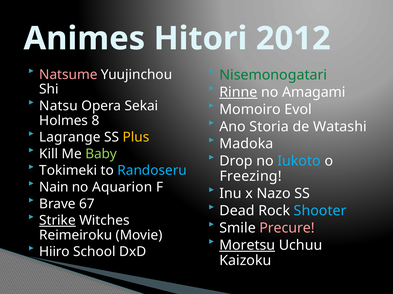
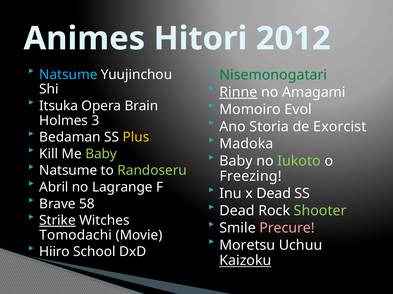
Natsume at (68, 75) colour: pink -> light blue
Natsu: Natsu -> Itsuka
Sekai: Sekai -> Brain
8: 8 -> 3
Watashi: Watashi -> Exorcist
Lagrange: Lagrange -> Bedaman
Drop at (236, 161): Drop -> Baby
Iukoto colour: light blue -> light green
Tokimeki at (68, 171): Tokimeki -> Natsume
Randoseru colour: light blue -> light green
Nain: Nain -> Abril
Aquarion: Aquarion -> Lagrange
x Nazo: Nazo -> Dead
67: 67 -> 58
Shooter colour: light blue -> light green
Reimeiroku: Reimeiroku -> Tomodachi
Moretsu underline: present -> none
Kaizoku underline: none -> present
